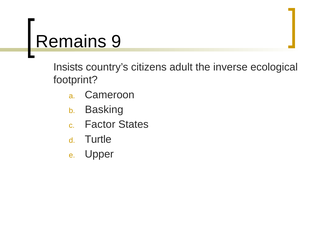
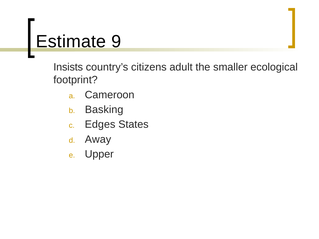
Remains: Remains -> Estimate
inverse: inverse -> smaller
Factor: Factor -> Edges
Turtle: Turtle -> Away
